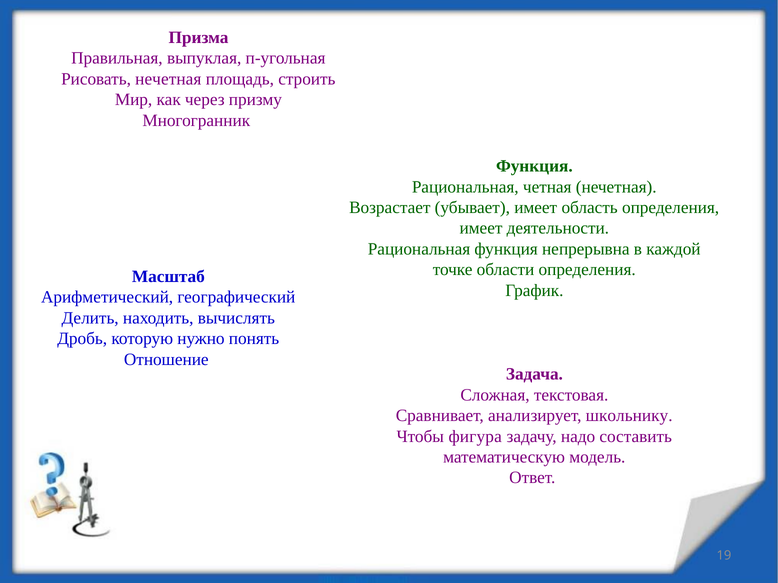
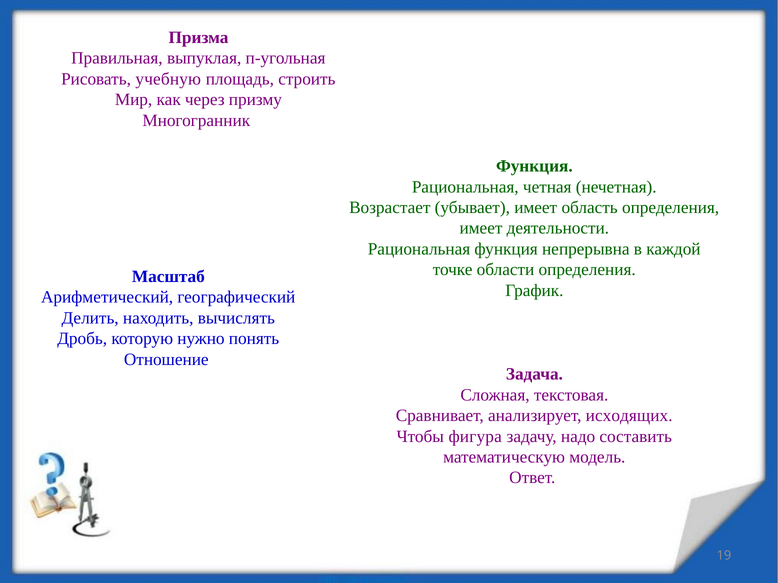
Рисовать нечетная: нечетная -> учебную
школьнику: школьнику -> исходящих
